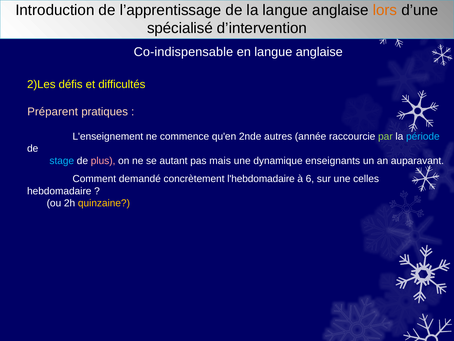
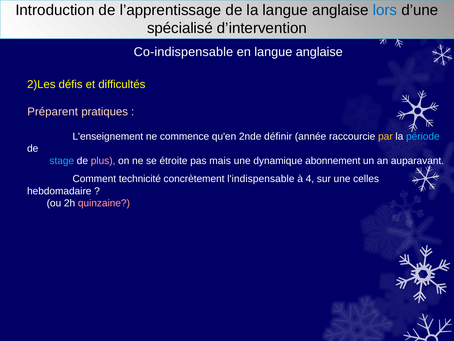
lors colour: orange -> blue
autres: autres -> définir
par colour: light green -> yellow
autant: autant -> étroite
enseignants: enseignants -> abonnement
demandé: demandé -> technicité
l'hebdomadaire: l'hebdomadaire -> l'indispensable
6: 6 -> 4
quinzaine colour: yellow -> pink
